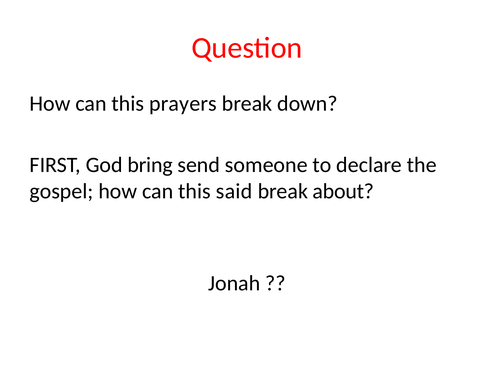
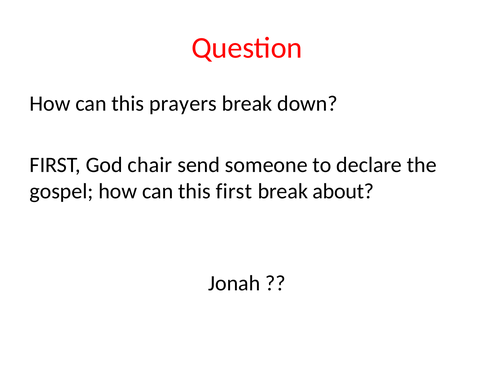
bring: bring -> chair
this said: said -> first
